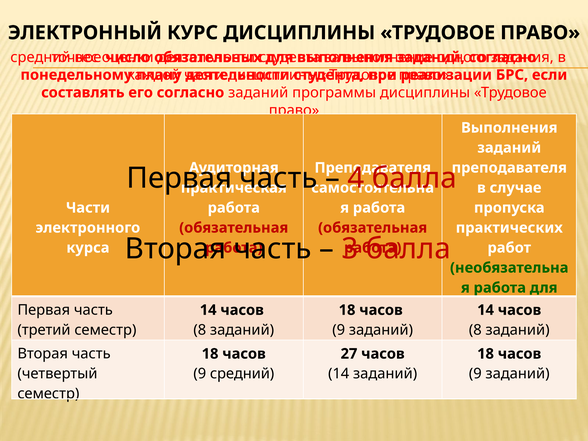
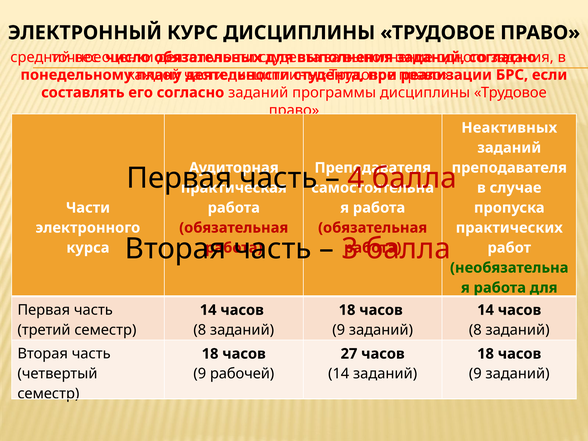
Выполнения at (509, 128): Выполнения -> Неактивных
9 средний: средний -> рабочей
